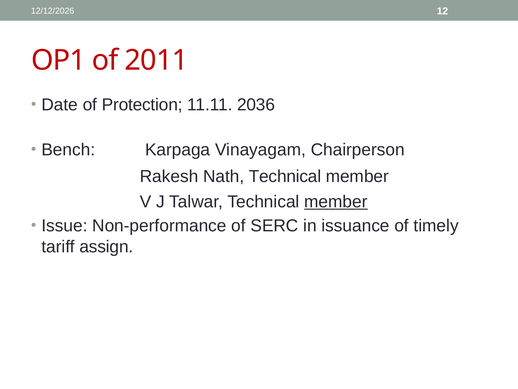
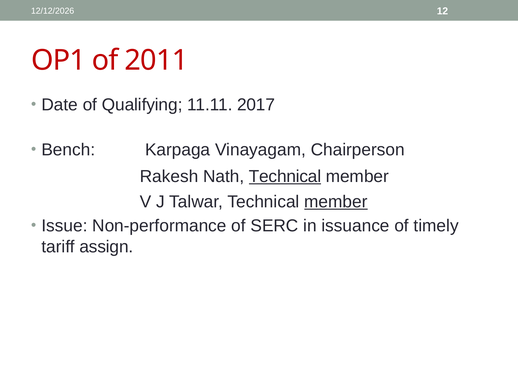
Protection: Protection -> Qualifying
2036: 2036 -> 2017
Technical at (285, 176) underline: none -> present
